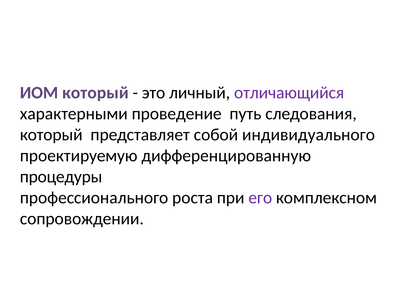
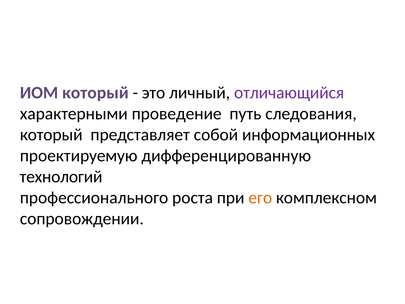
индивидуального: индивидуального -> информационных
процедуры: процедуры -> технологий
его colour: purple -> orange
